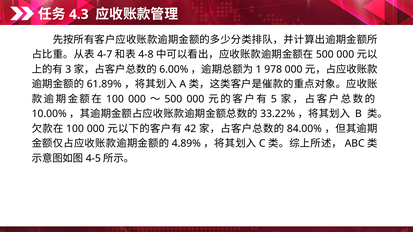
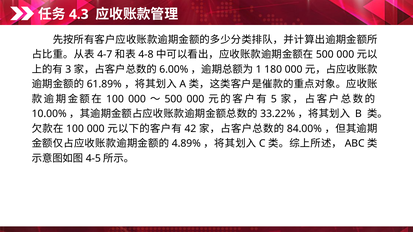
978: 978 -> 180
